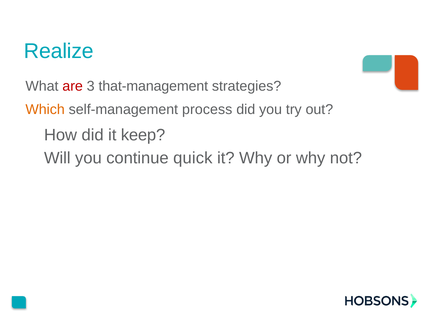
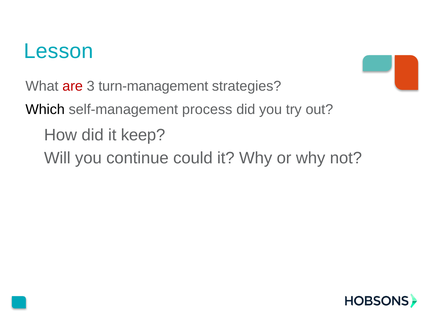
Realize: Realize -> Lesson
that-management: that-management -> turn-management
Which colour: orange -> black
quick: quick -> could
